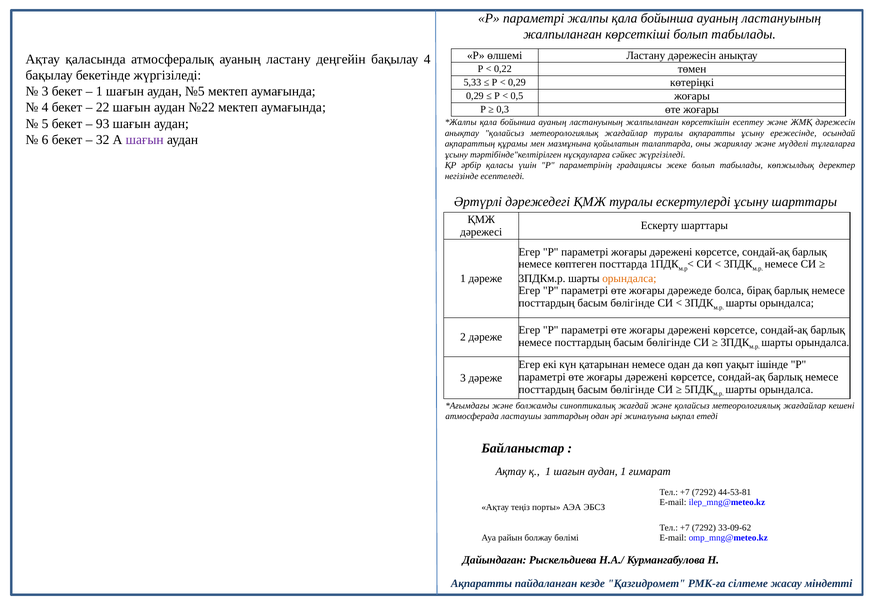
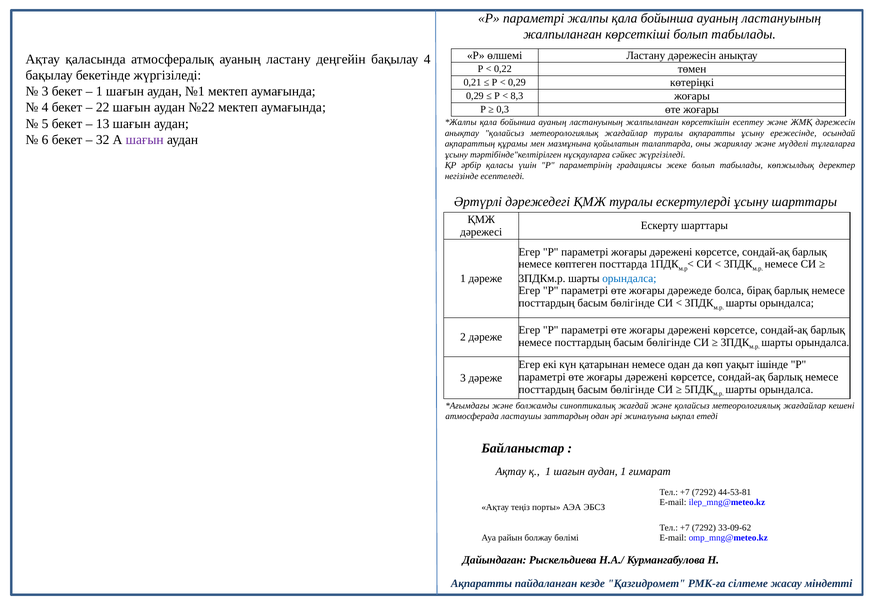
5,33: 5,33 -> 0,21
№5: №5 -> №1
0,5: 0,5 -> 8,3
93: 93 -> 13
орындалса at (629, 278) colour: orange -> blue
